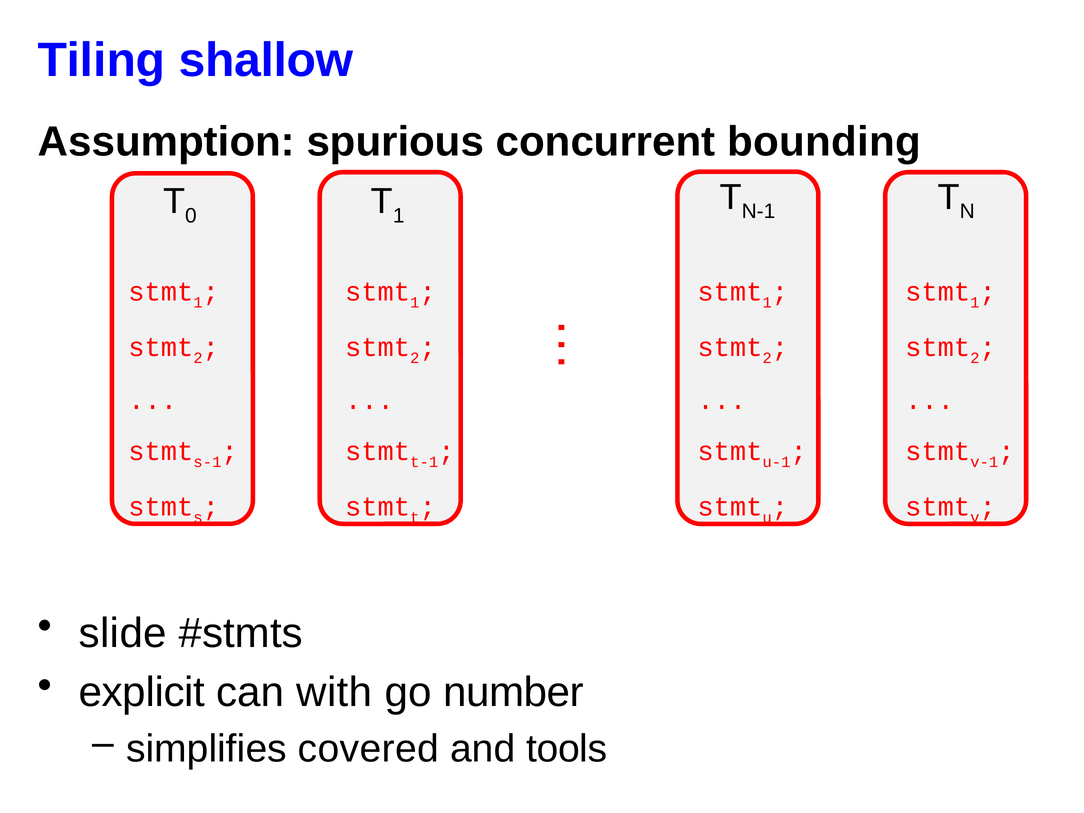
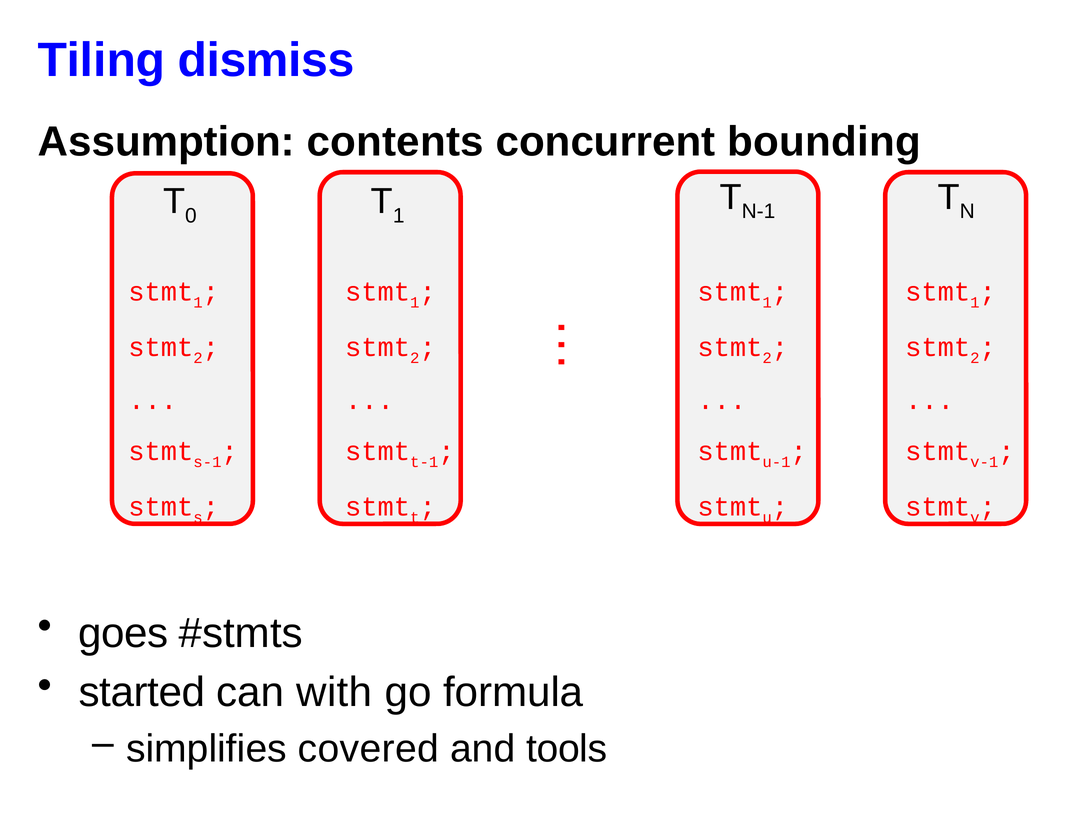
shallow: shallow -> dismiss
spurious: spurious -> contents
slide: slide -> goes
explicit: explicit -> started
number: number -> formula
